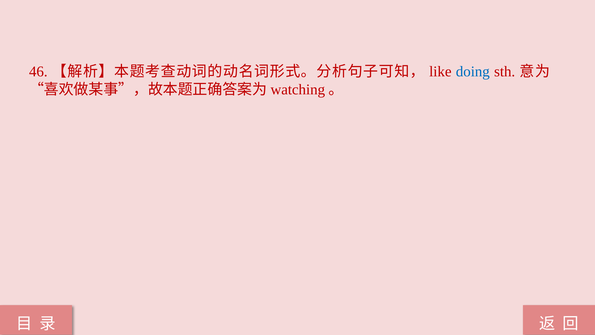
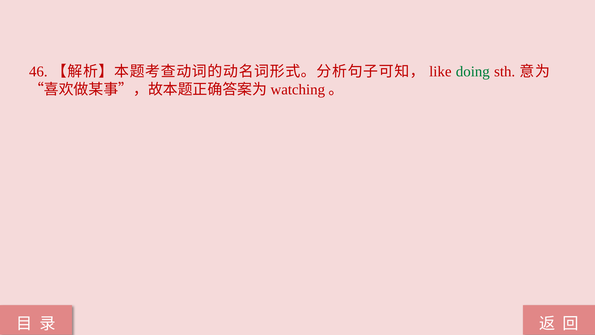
doing colour: blue -> green
